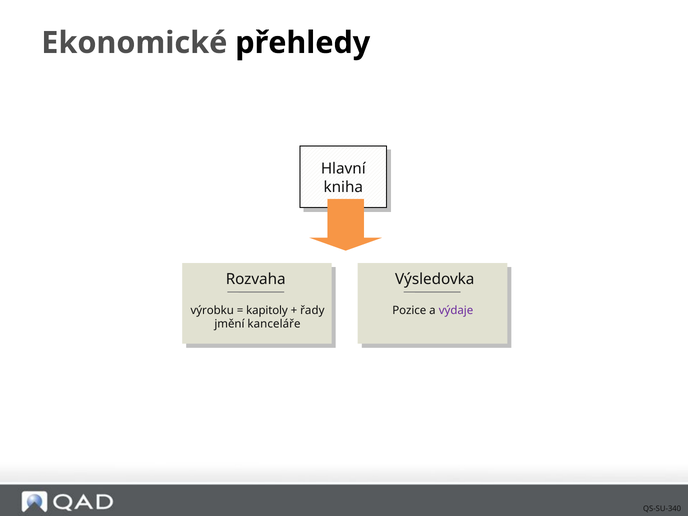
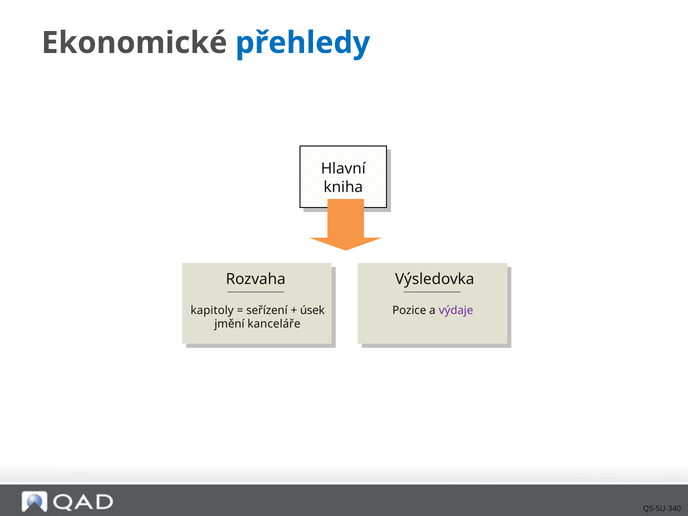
přehledy colour: black -> blue
výrobku: výrobku -> kapitoly
kapitoly: kapitoly -> seřízení
řady: řady -> úsek
